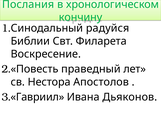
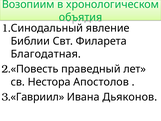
Послания: Послания -> Возопиим
кончину: кончину -> объятия
радуйся: радуйся -> явление
Воскресение: Воскресение -> Благодатная
